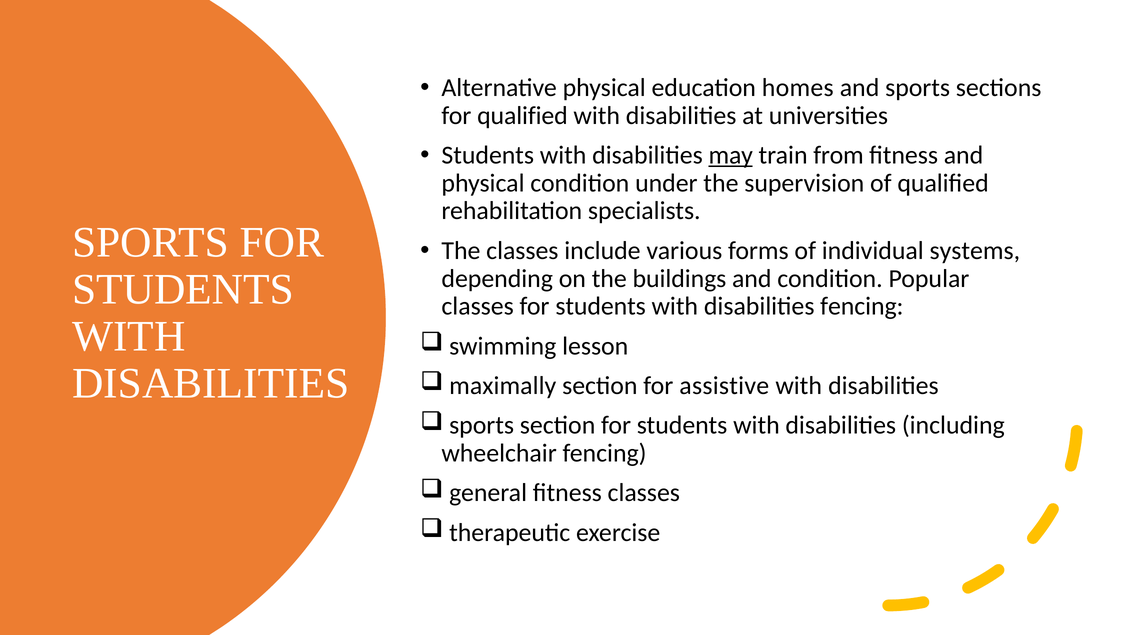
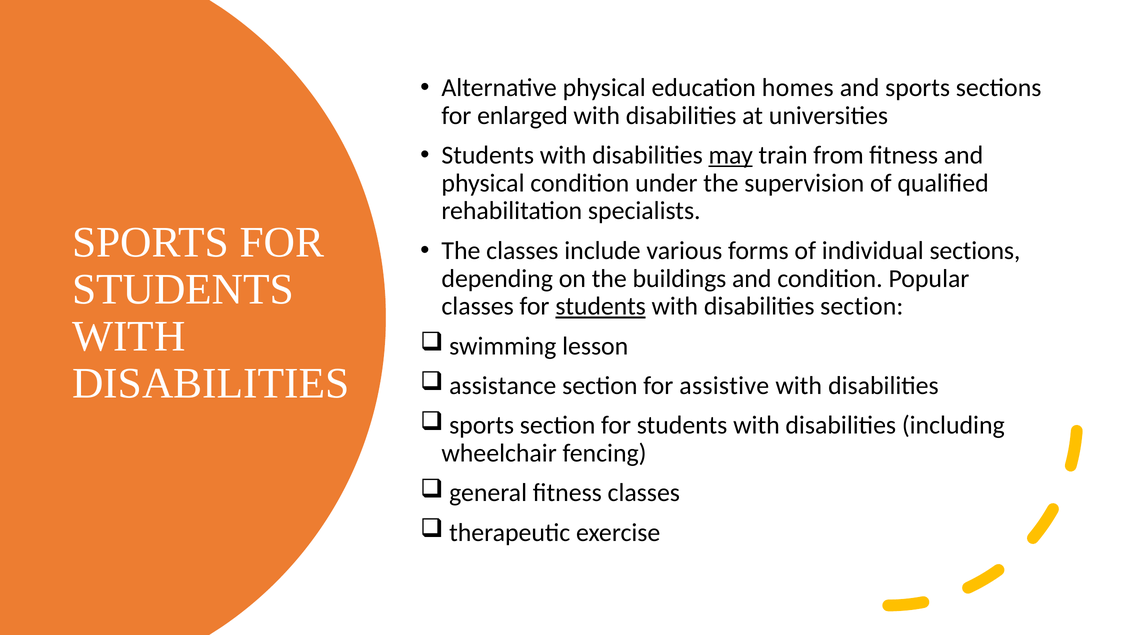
for qualified: qualified -> enlarged
individual systems: systems -> sections
students at (601, 306) underline: none -> present
disabilities fencing: fencing -> section
maximally: maximally -> assistance
